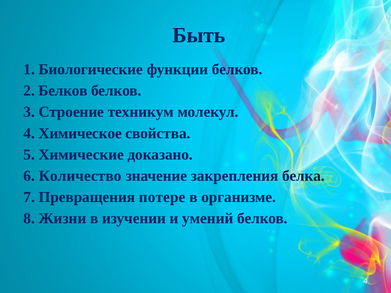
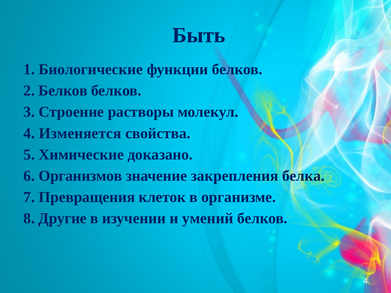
техникум: техникум -> растворы
Химическое: Химическое -> Изменяется
Количество: Количество -> Организмов
потере: потере -> клеток
Жизни: Жизни -> Другие
